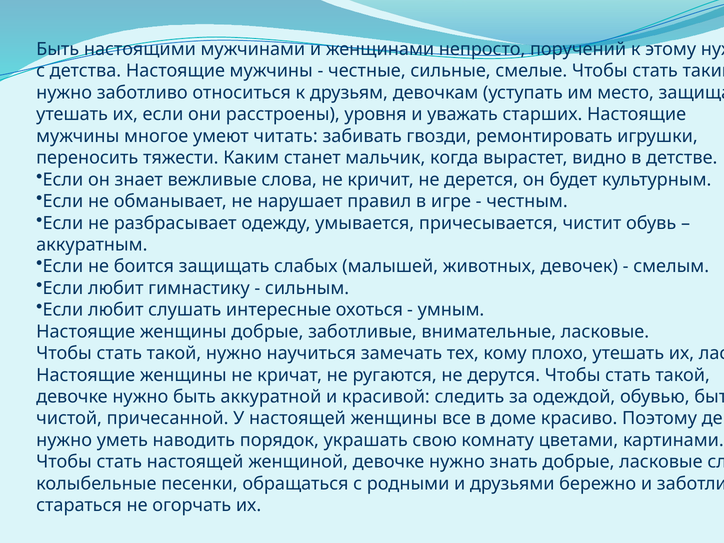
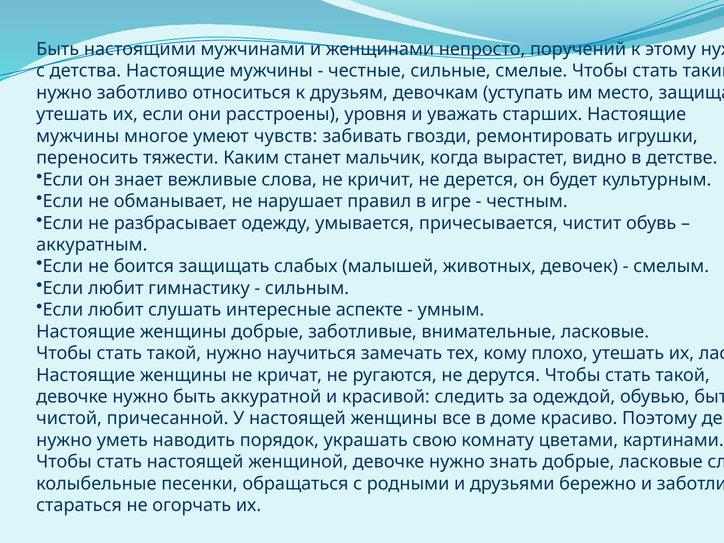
читать: читать -> чувств
охоться: охоться -> аспекте
